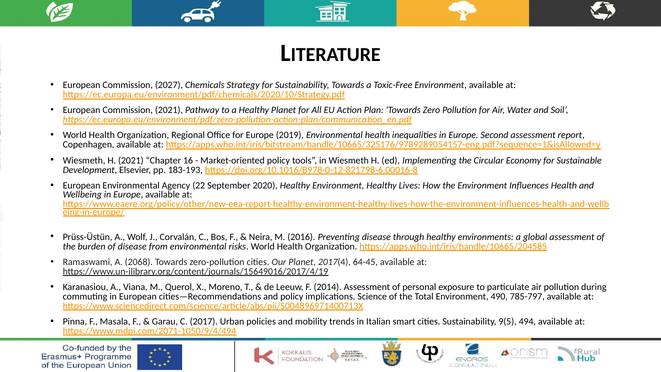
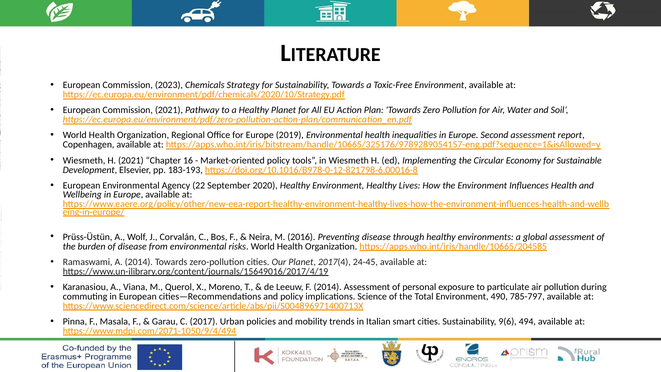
2027: 2027 -> 2023
A 2068: 2068 -> 2014
64-45: 64-45 -> 24-45
9(5: 9(5 -> 9(6
